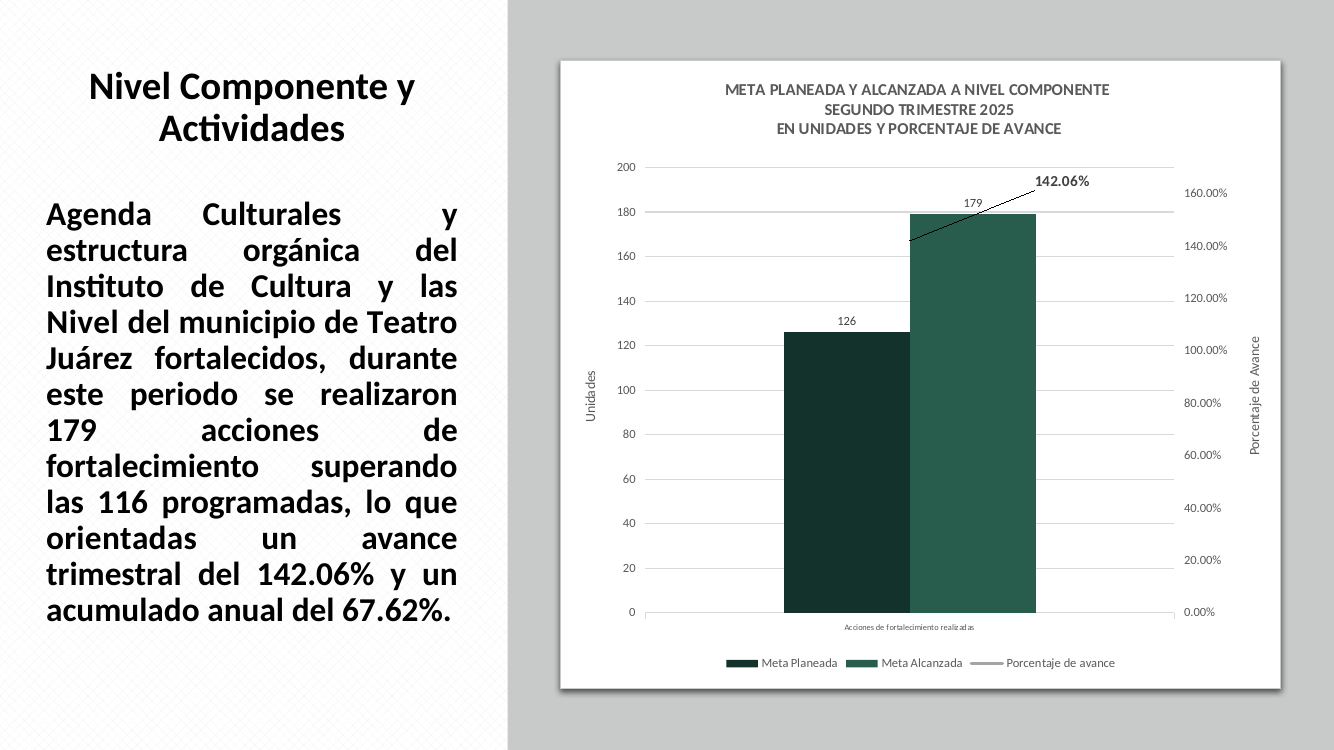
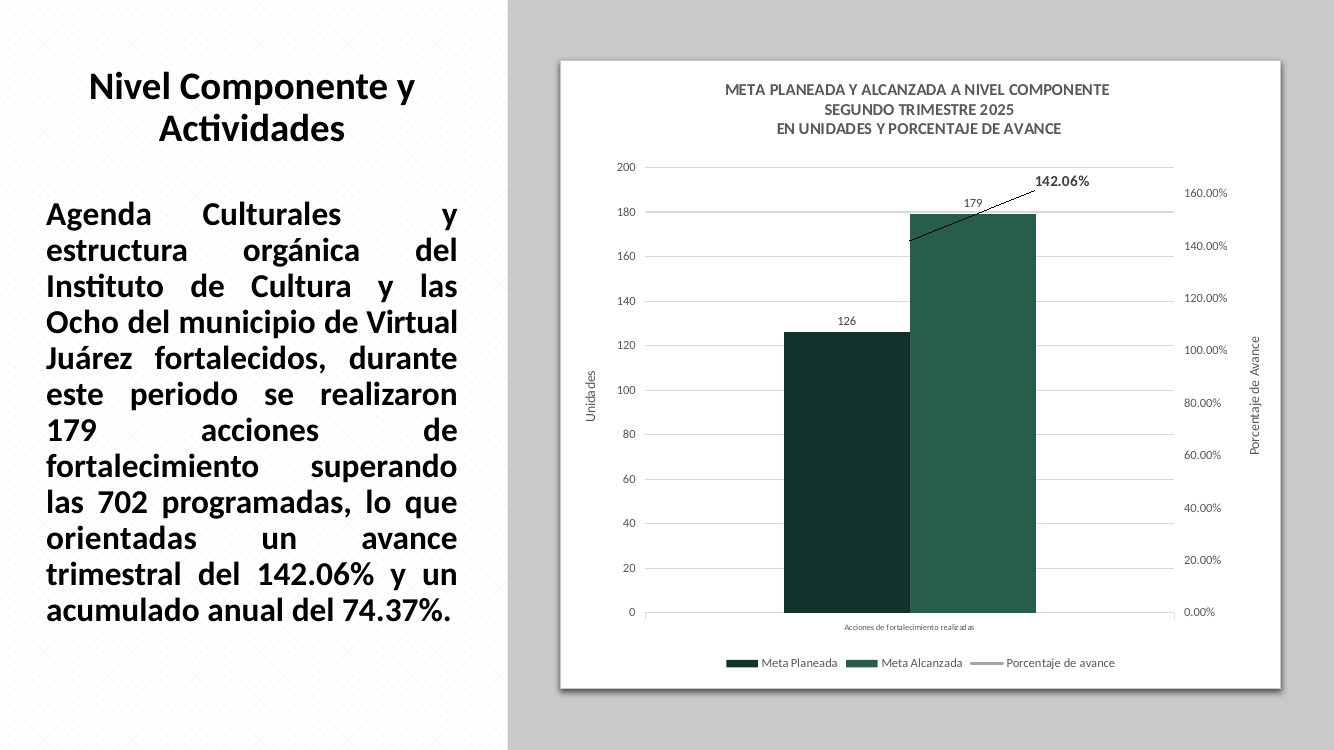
Nivel at (83, 323): Nivel -> Ocho
Teatro: Teatro -> Virtual
116: 116 -> 702
67.62%: 67.62% -> 74.37%
